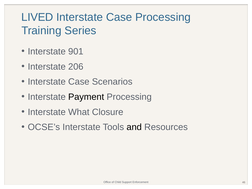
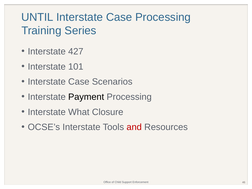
LIVED: LIVED -> UNTIL
901: 901 -> 427
206: 206 -> 101
and colour: black -> red
